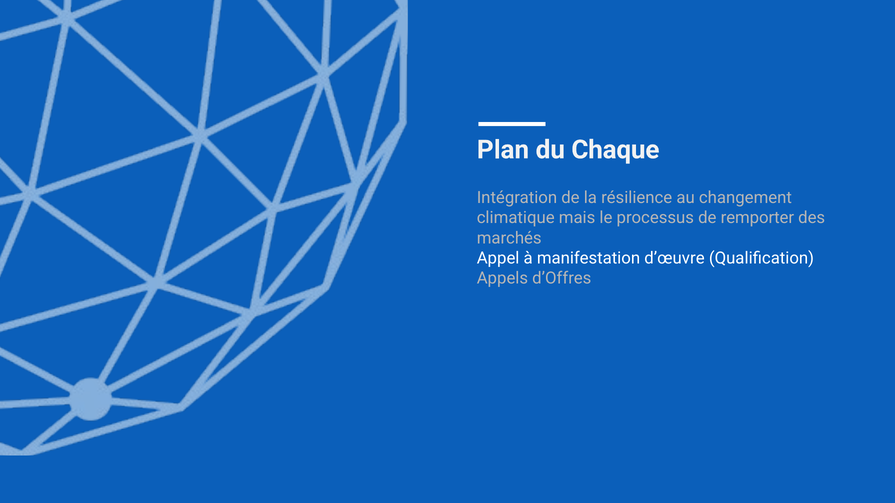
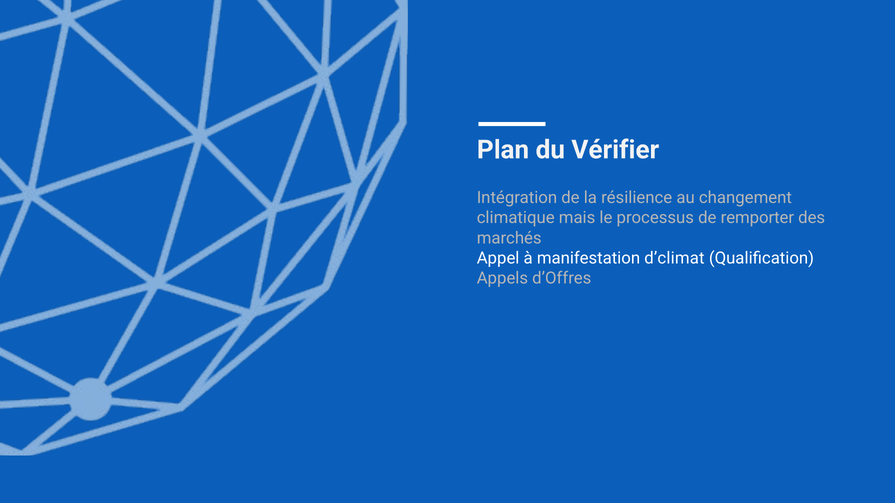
Chaque: Chaque -> Vérifier
d’œuvre: d’œuvre -> d’climat
